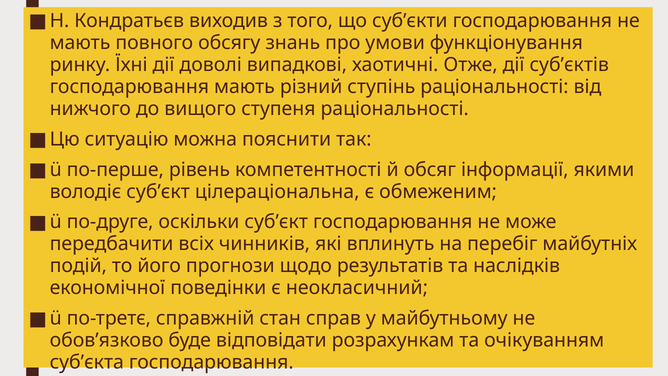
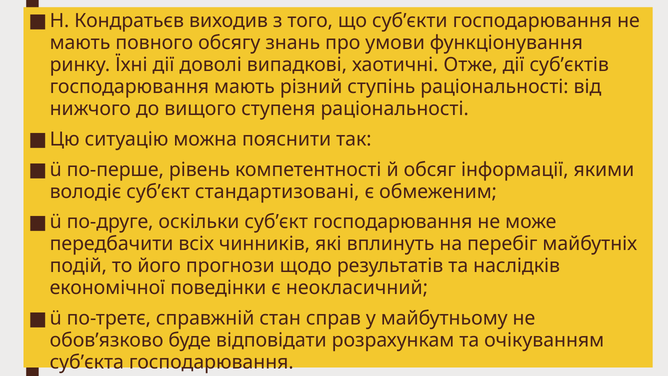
цілераціональна: цілераціональна -> стандартизовані
